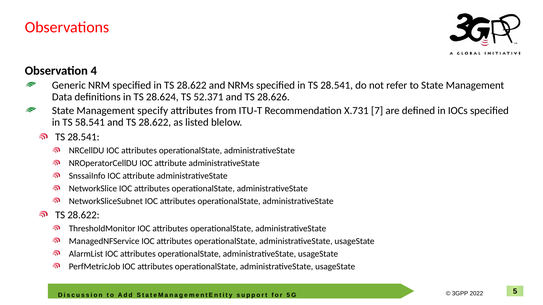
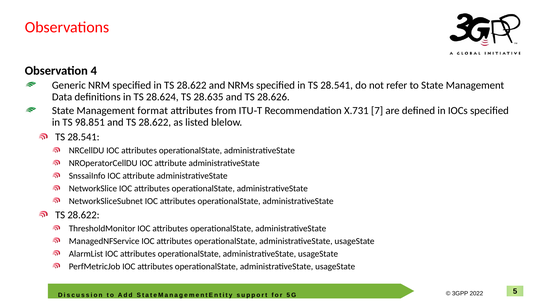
52.371: 52.371 -> 28.635
specify: specify -> format
58.541: 58.541 -> 98.851
